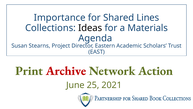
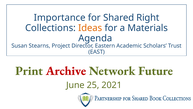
Lines: Lines -> Right
Ideas colour: black -> orange
Action: Action -> Future
